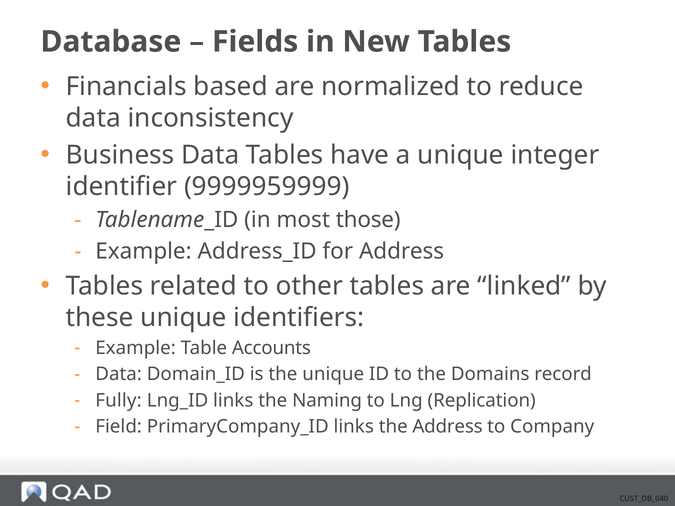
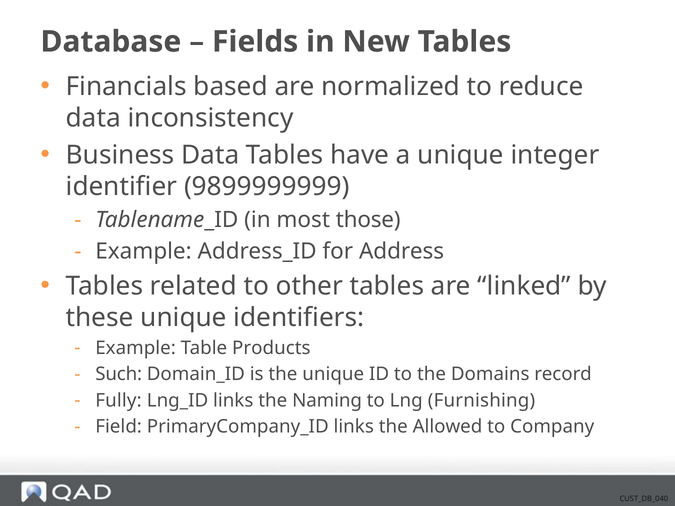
9999959999: 9999959999 -> 9899999999
Accounts: Accounts -> Products
Data at (119, 374): Data -> Such
Replication: Replication -> Furnishing
the Address: Address -> Allowed
